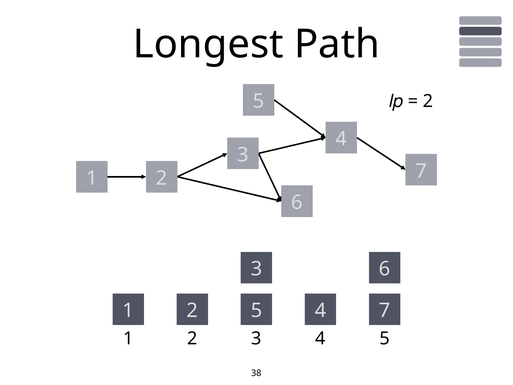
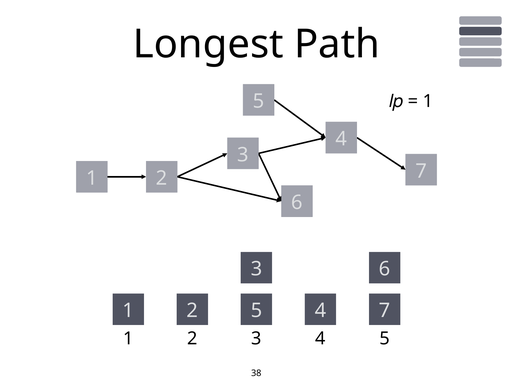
2 at (428, 101): 2 -> 1
